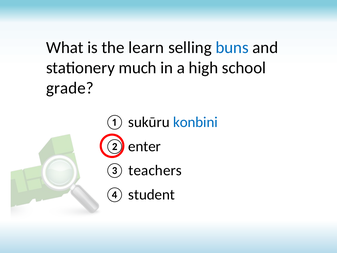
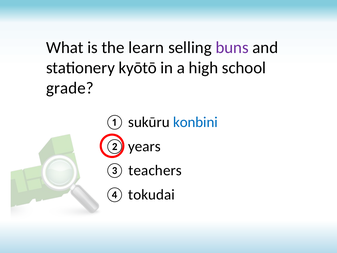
buns colour: blue -> purple
much: much -> kyōtō
enter: enter -> years
student: student -> tokudai
